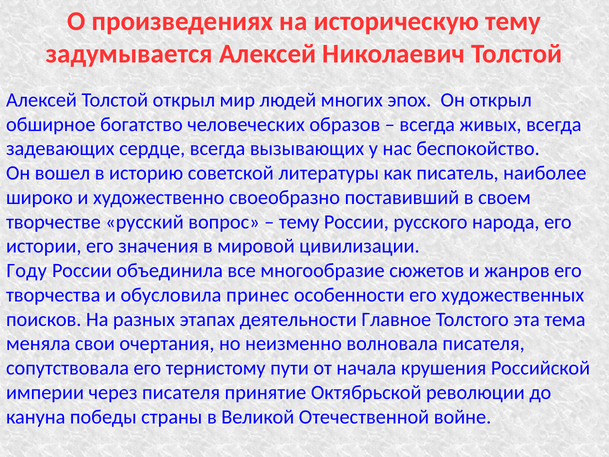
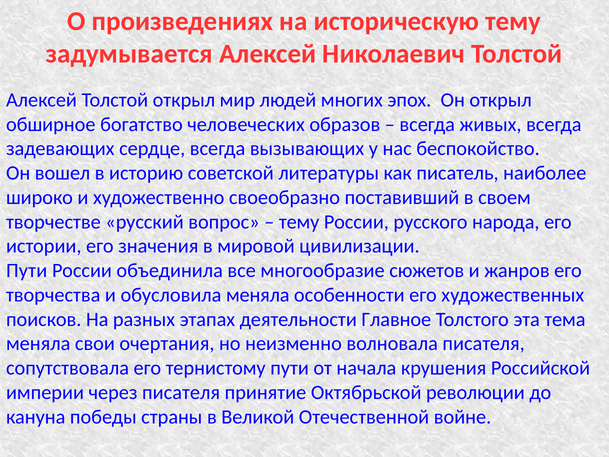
Году at (27, 270): Году -> Пути
обусловила принес: принес -> меняла
